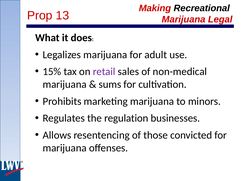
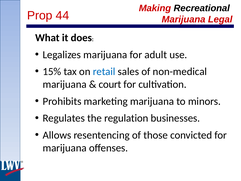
13: 13 -> 44
retail colour: purple -> blue
sums: sums -> court
